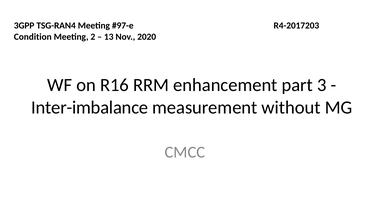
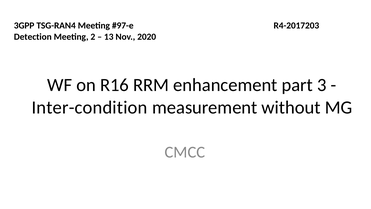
Condition: Condition -> Detection
Inter-imbalance: Inter-imbalance -> Inter-condition
